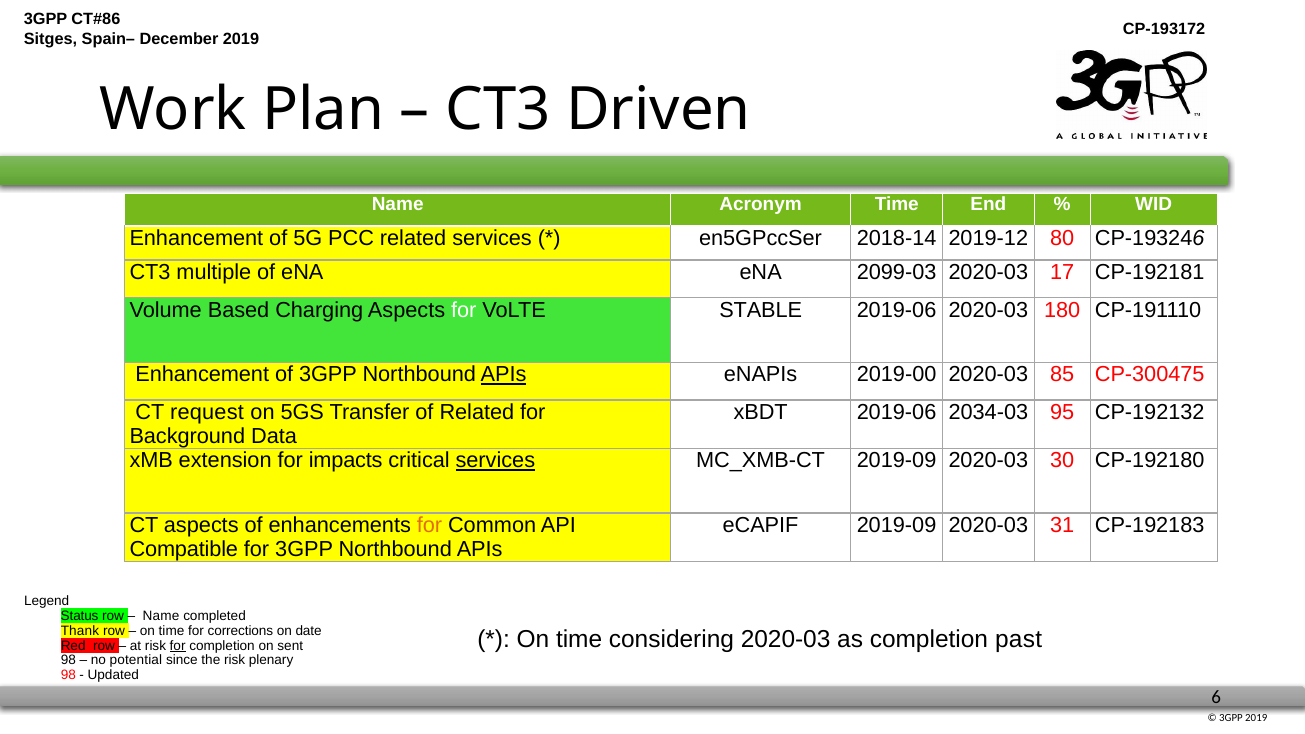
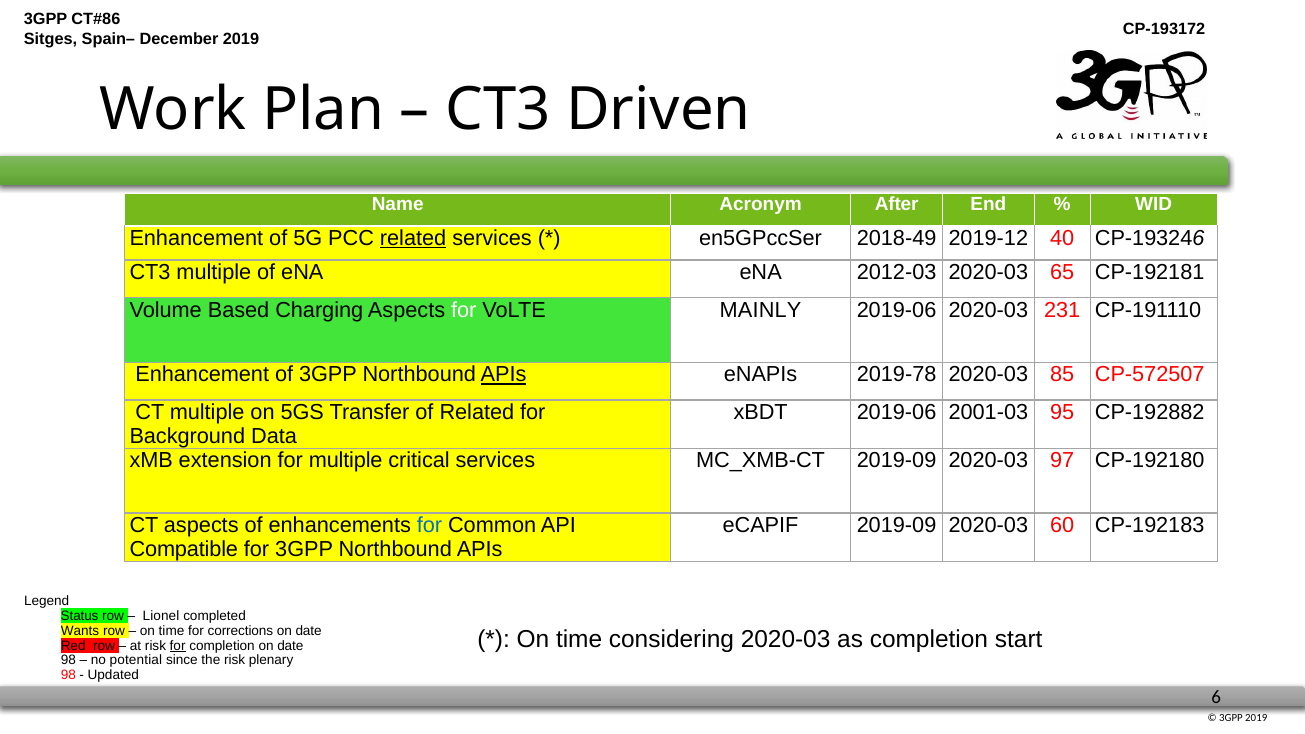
Acronym Time: Time -> After
related at (413, 238) underline: none -> present
2018-14: 2018-14 -> 2018-49
80: 80 -> 40
2099-03: 2099-03 -> 2012-03
17: 17 -> 65
STABLE: STABLE -> MAINLY
180: 180 -> 231
2019-00: 2019-00 -> 2019-78
CP-300475: CP-300475 -> CP-572507
CT request: request -> multiple
2034-03: 2034-03 -> 2001-03
CP-192132: CP-192132 -> CP-192882
for impacts: impacts -> multiple
services at (495, 461) underline: present -> none
30: 30 -> 97
for at (429, 525) colour: orange -> blue
31: 31 -> 60
Name at (161, 616): Name -> Lionel
Thank: Thank -> Wants
past: past -> start
completion on sent: sent -> date
